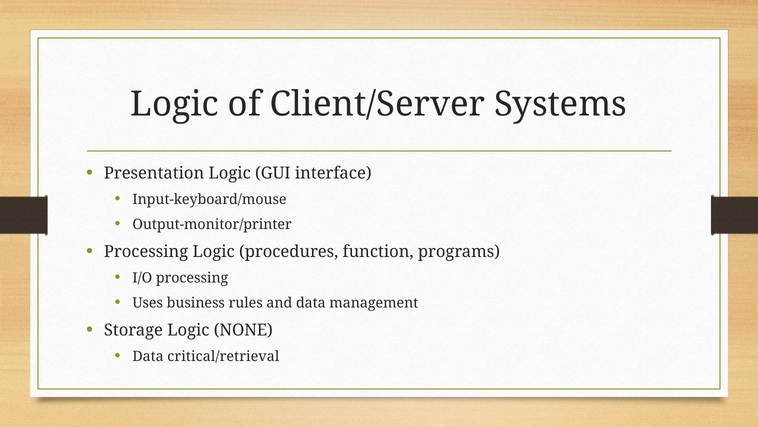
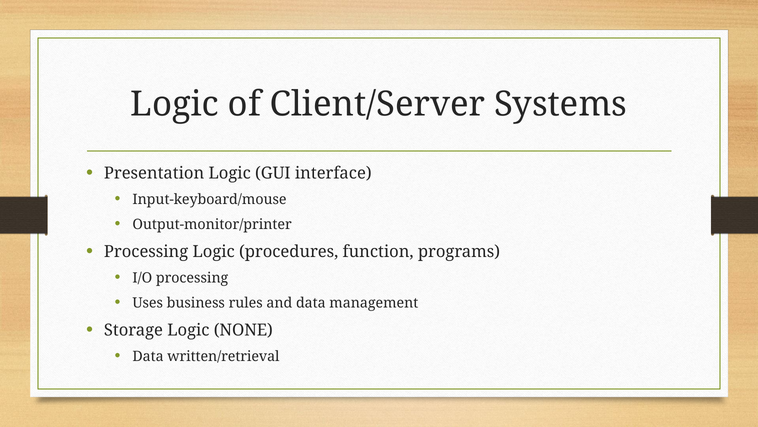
critical/retrieval: critical/retrieval -> written/retrieval
